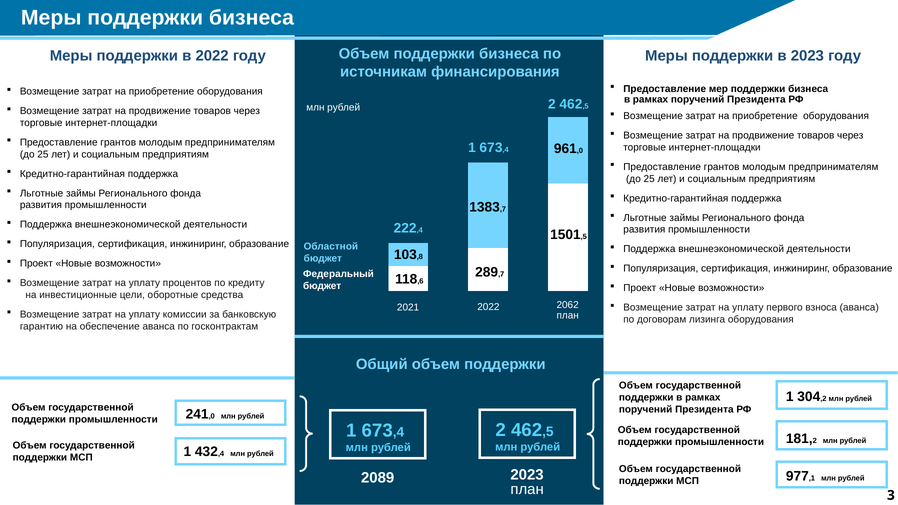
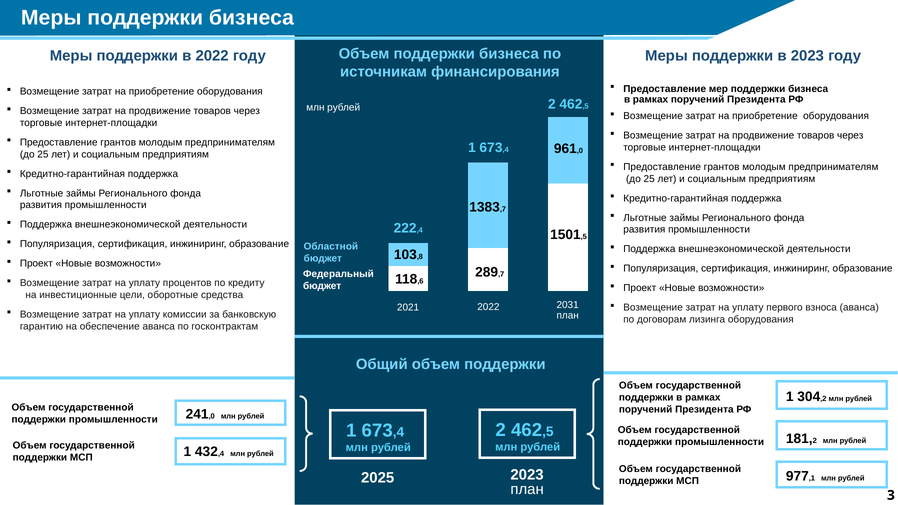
2062: 2062 -> 2031
2089: 2089 -> 2025
